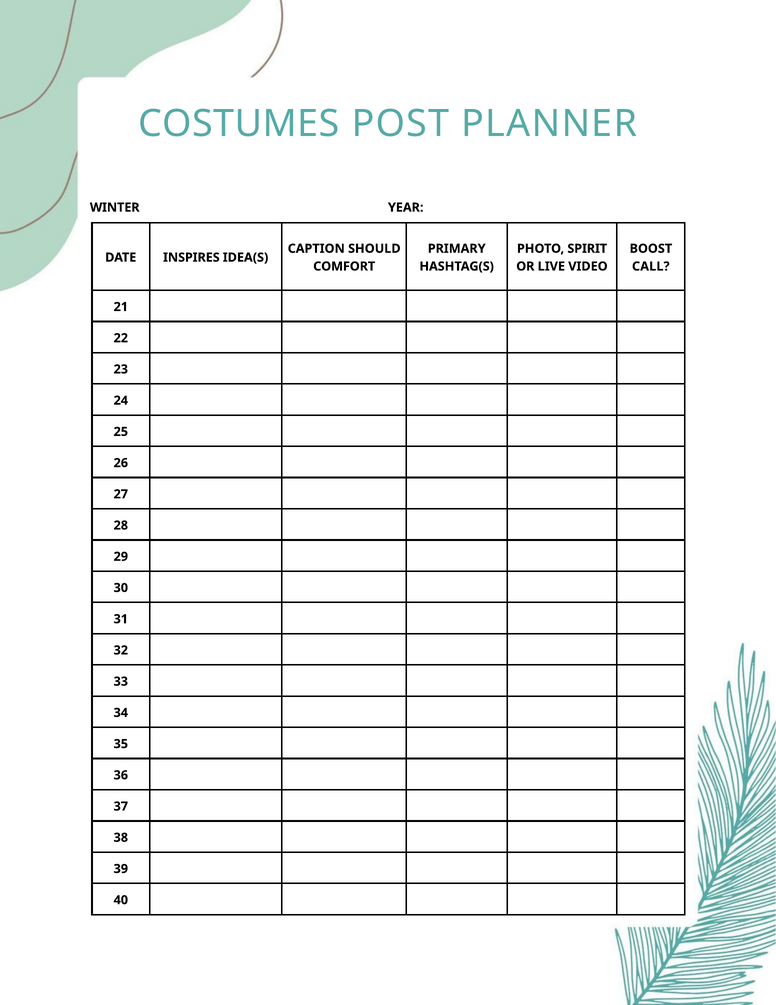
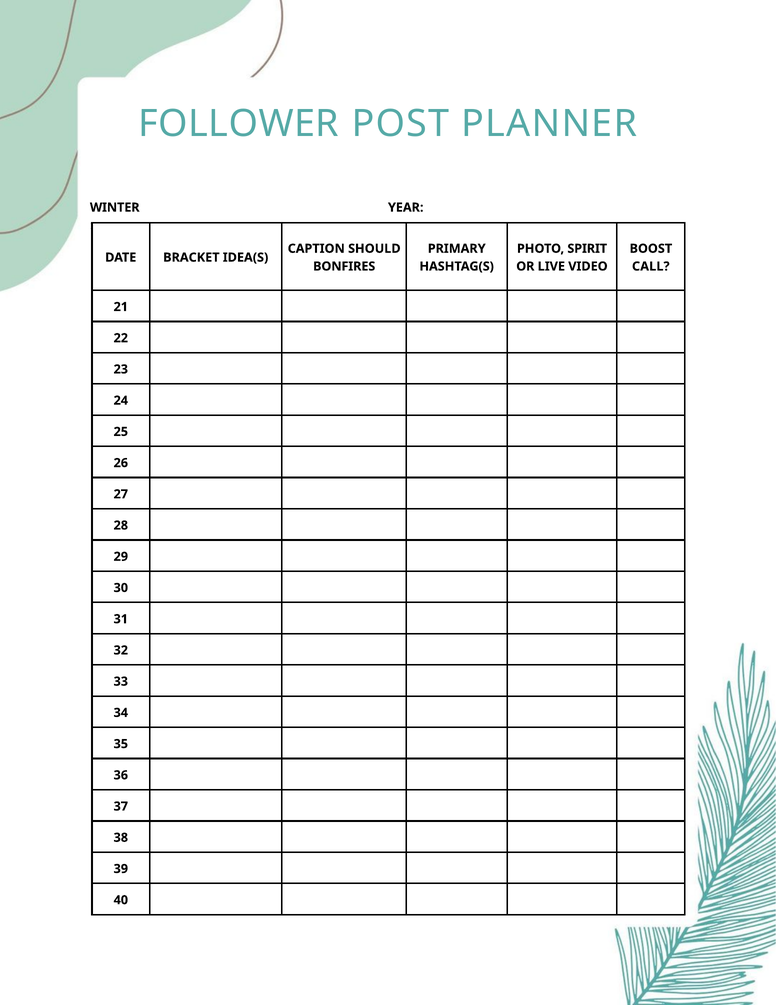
COSTUMES: COSTUMES -> FOLLOWER
INSPIRES: INSPIRES -> BRACKET
COMFORT: COMFORT -> BONFIRES
